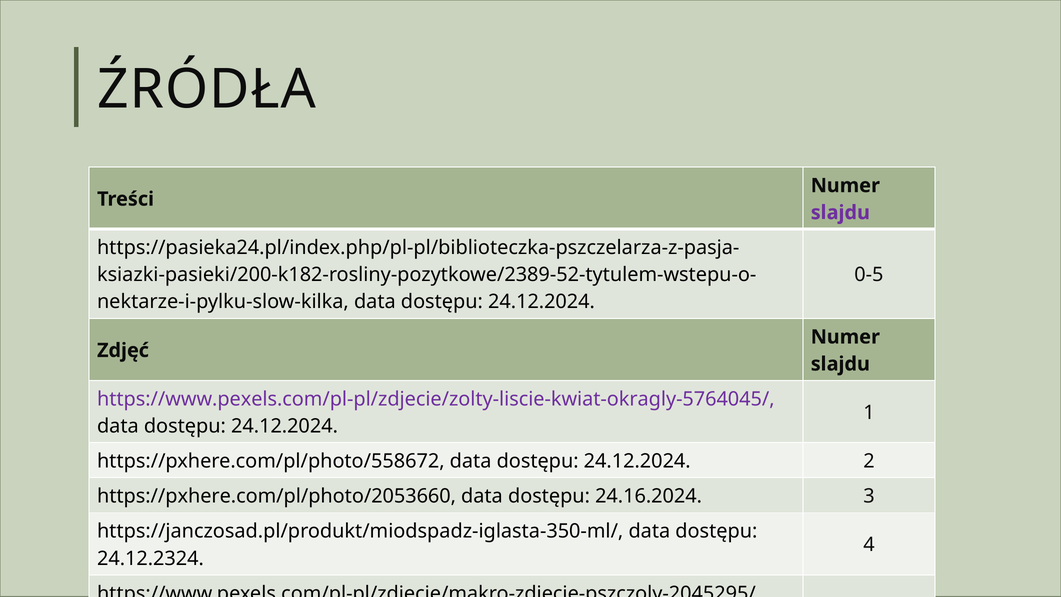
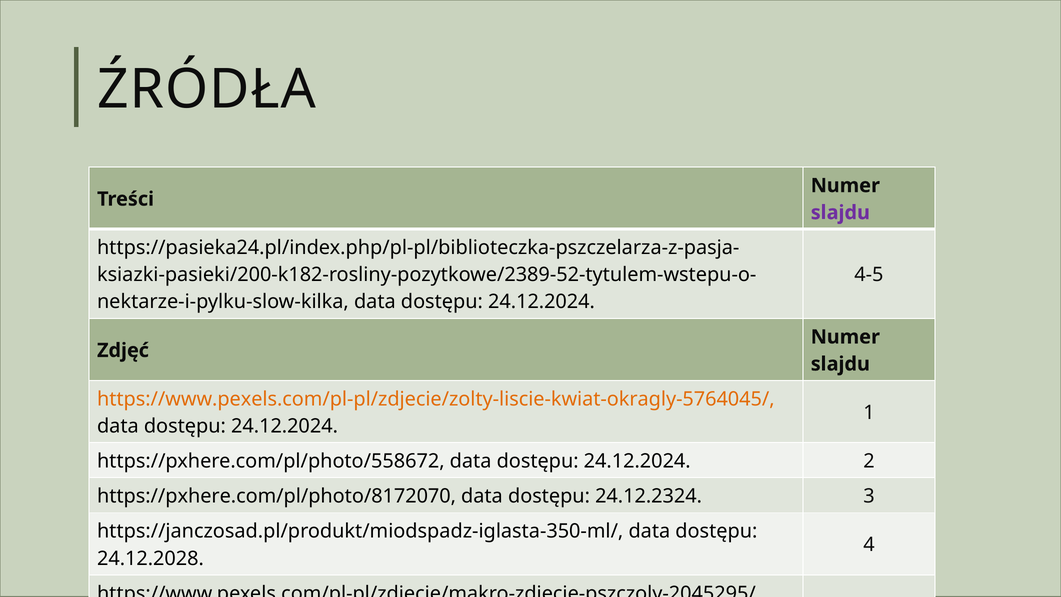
0-5: 0-5 -> 4-5
https://www.pexels.com/pl-pl/zdjecie/zolty-liscie-kwiat-okragly-5764045/ colour: purple -> orange
https://pxhere.com/pl/photo/2053660: https://pxhere.com/pl/photo/2053660 -> https://pxhere.com/pl/photo/8172070
24.16.2024: 24.16.2024 -> 24.12.2324
24.12.2324: 24.12.2324 -> 24.12.2028
